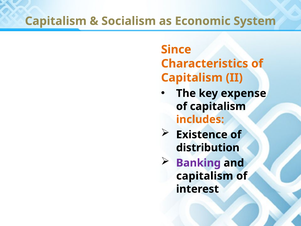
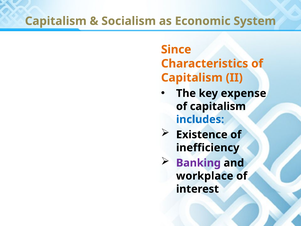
includes colour: orange -> blue
distribution: distribution -> inefficiency
capitalism at (205, 176): capitalism -> workplace
